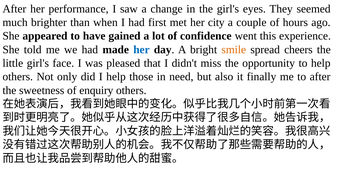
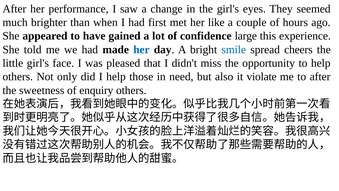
city: city -> like
went: went -> large
smile colour: orange -> blue
finally: finally -> violate
